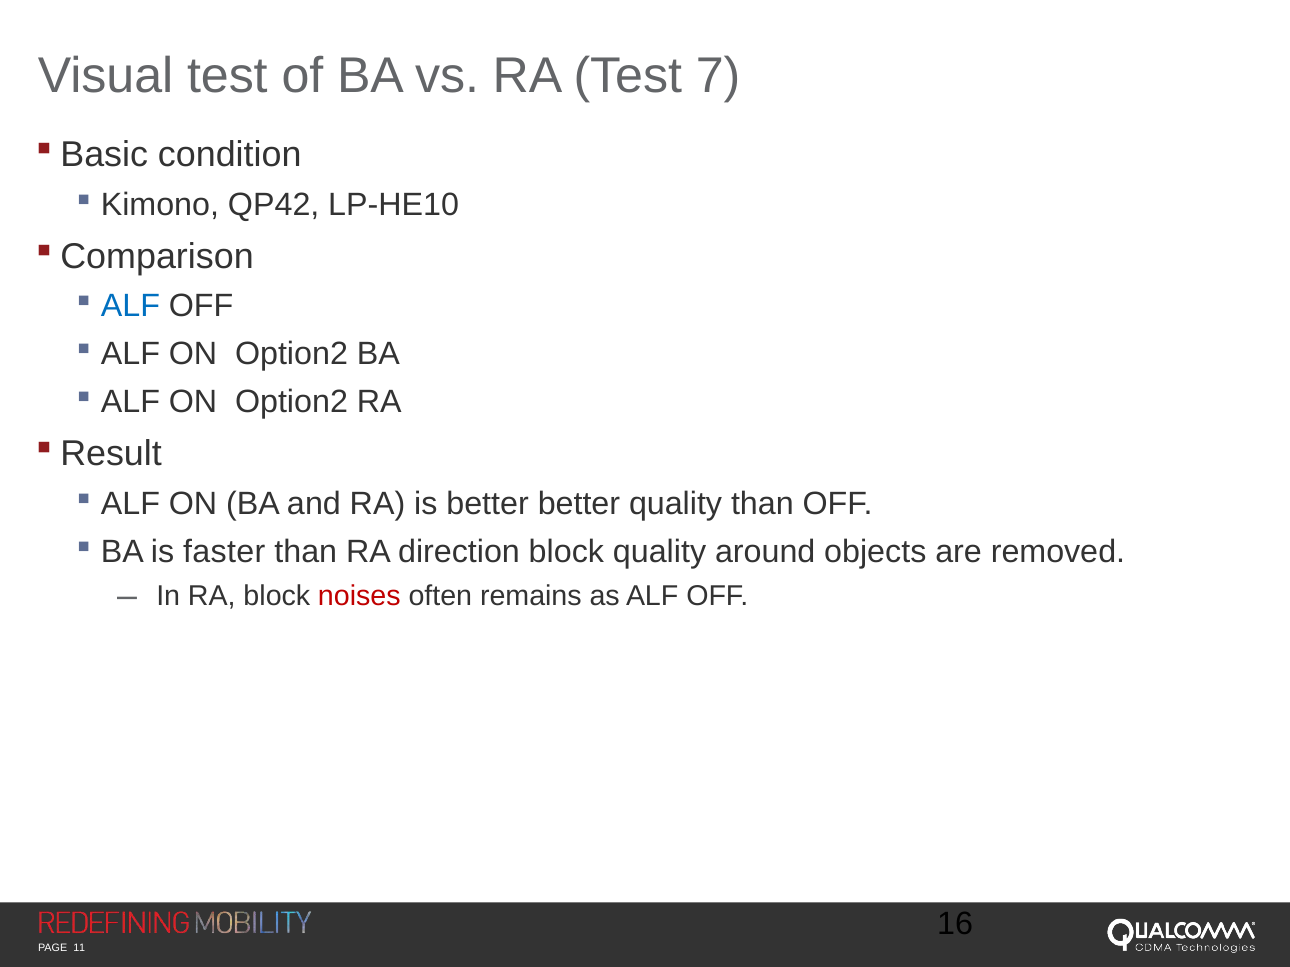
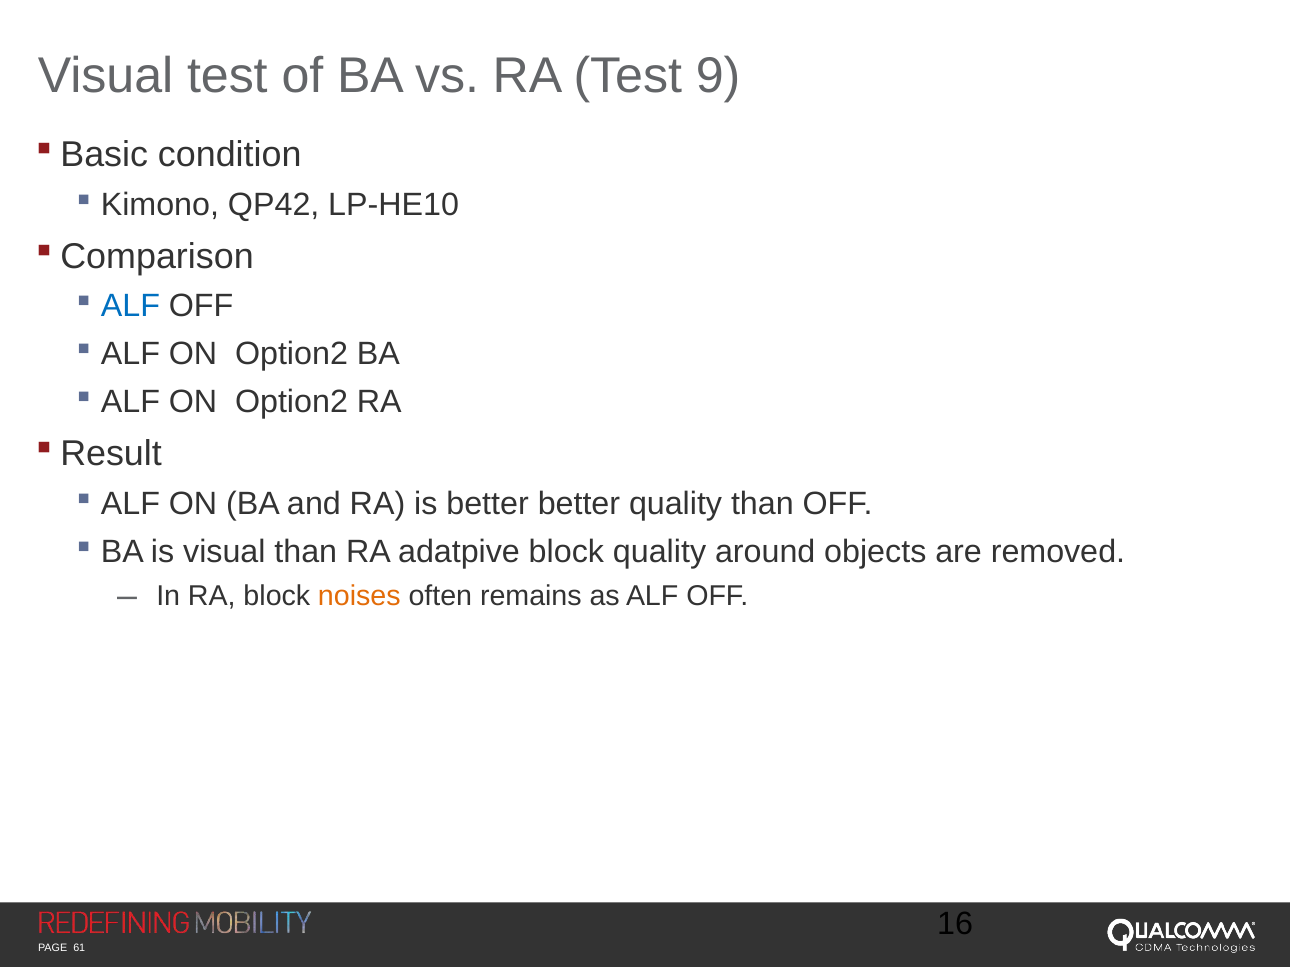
7: 7 -> 9
is faster: faster -> visual
direction: direction -> adatpive
noises colour: red -> orange
11: 11 -> 61
